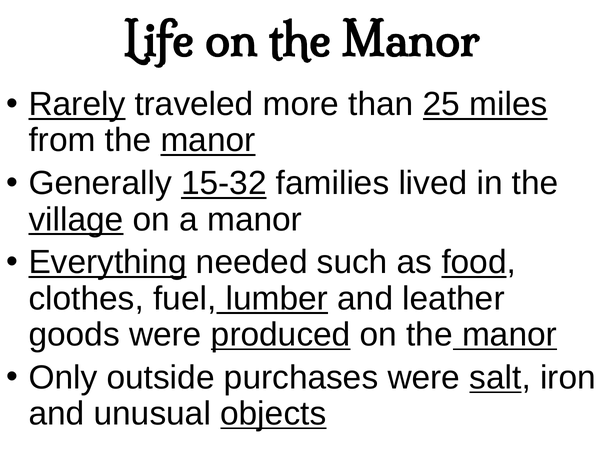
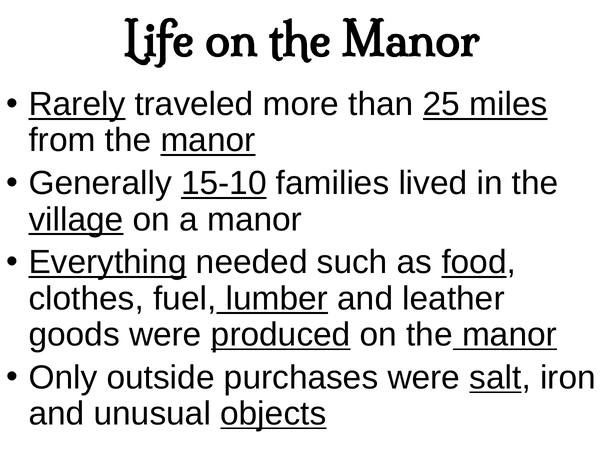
15-32: 15-32 -> 15-10
